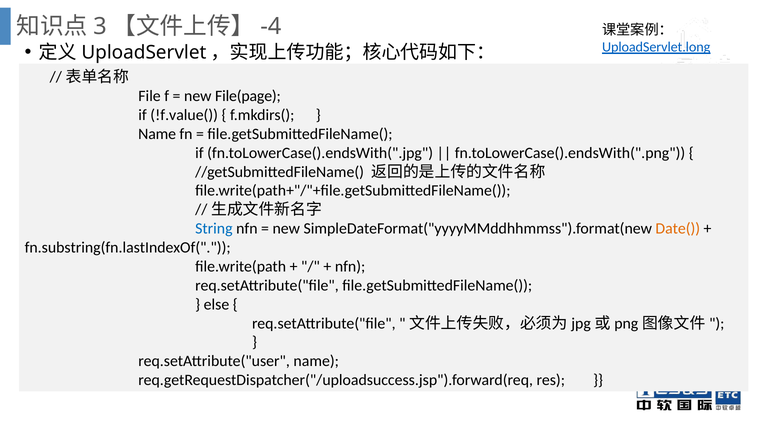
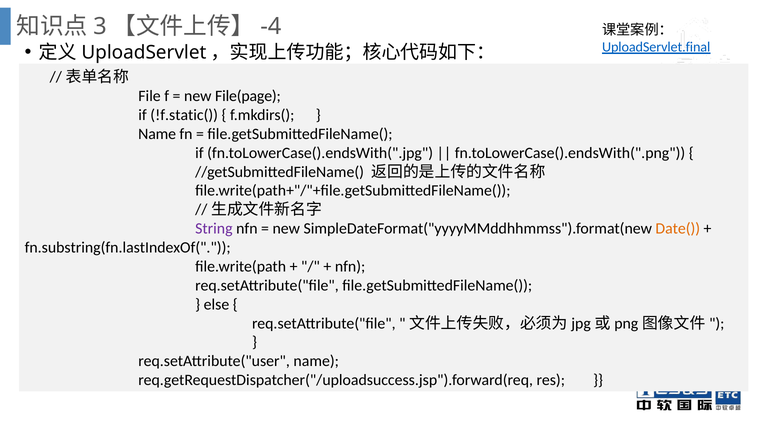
UploadServlet.long: UploadServlet.long -> UploadServlet.final
!f.value(: !f.value( -> !f.static(
String colour: blue -> purple
